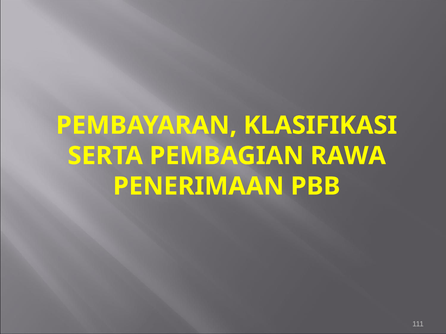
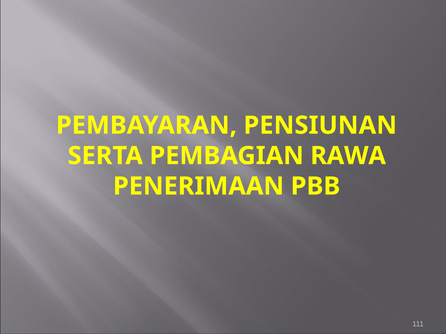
KLASIFIKASI: KLASIFIKASI -> PENSIUNAN
